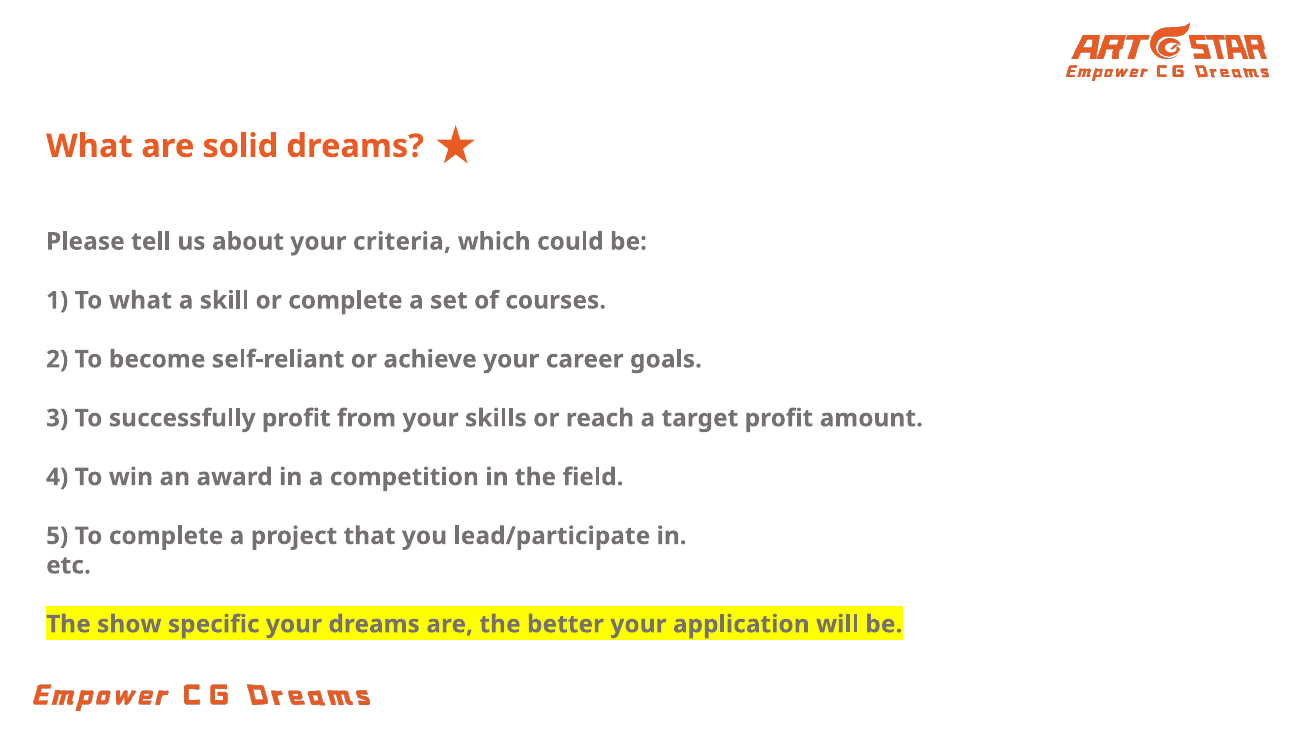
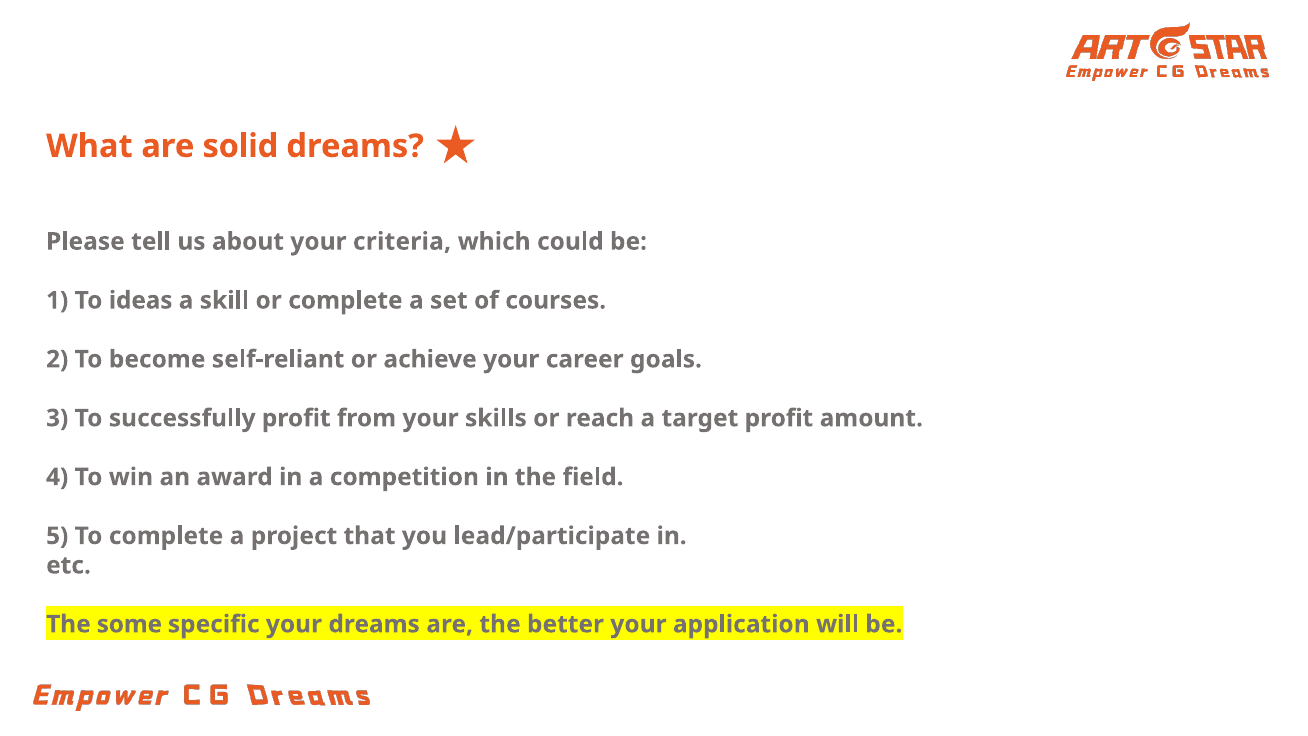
To what: what -> ideas
show: show -> some
